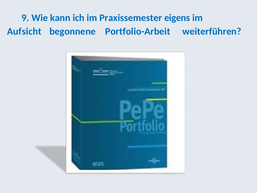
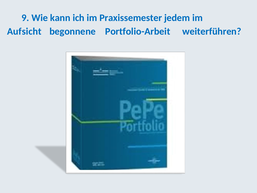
eigens: eigens -> jedem
